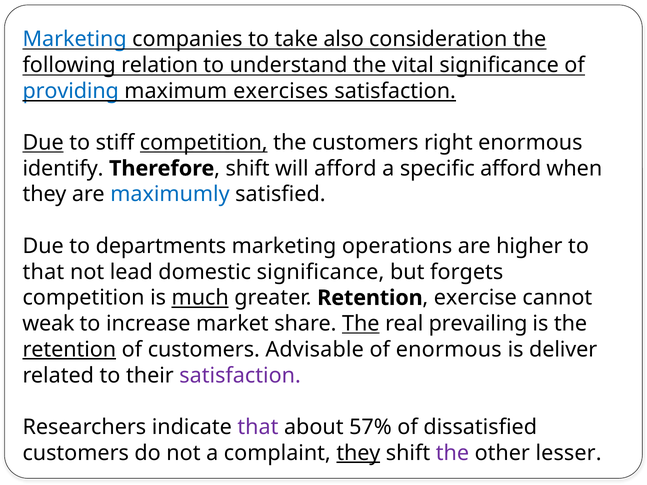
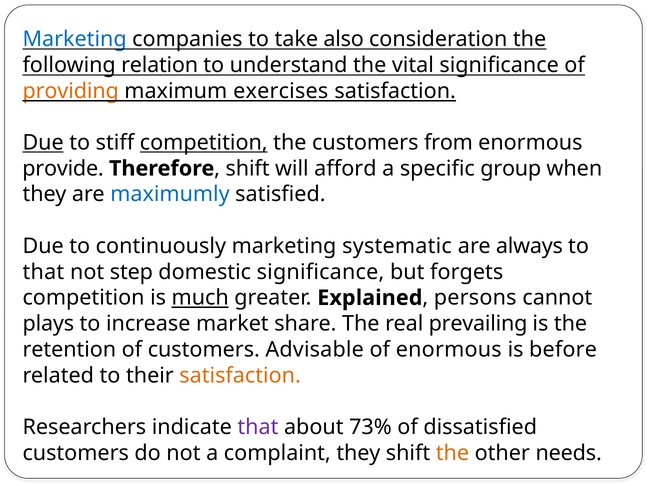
providing colour: blue -> orange
right: right -> from
identify: identify -> provide
specific afford: afford -> group
departments: departments -> continuously
operations: operations -> systematic
higher: higher -> always
lead: lead -> step
greater Retention: Retention -> Explained
exercise: exercise -> persons
weak: weak -> plays
The at (361, 324) underline: present -> none
retention at (69, 350) underline: present -> none
deliver: deliver -> before
satisfaction at (240, 376) colour: purple -> orange
57%: 57% -> 73%
they at (358, 453) underline: present -> none
the at (452, 453) colour: purple -> orange
lesser: lesser -> needs
